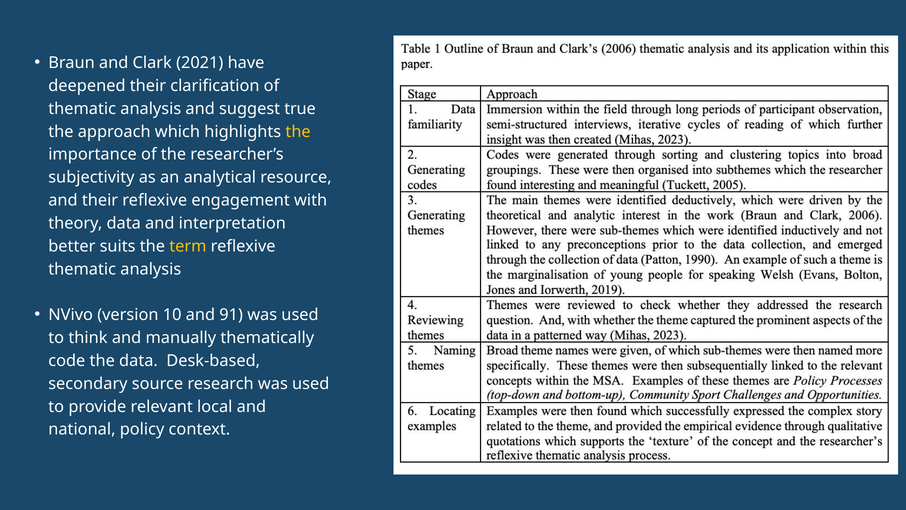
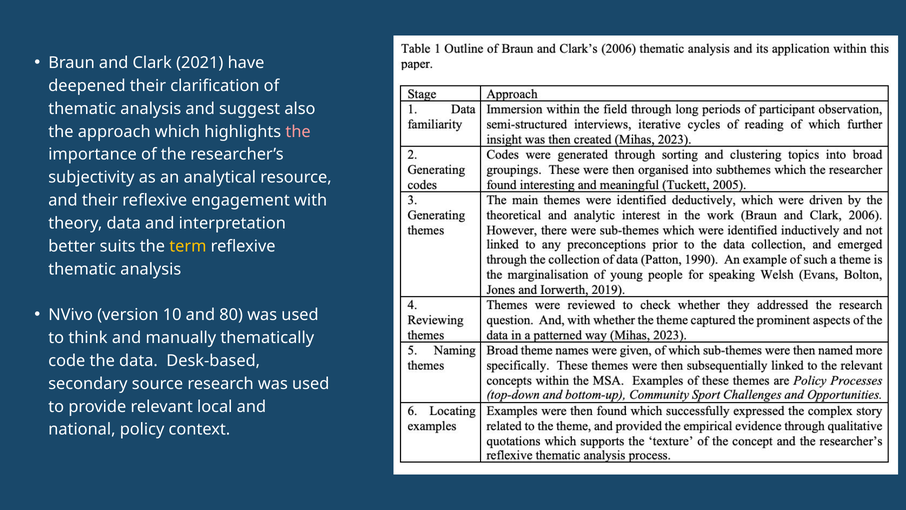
true: true -> also
the at (298, 132) colour: yellow -> pink
91: 91 -> 80
